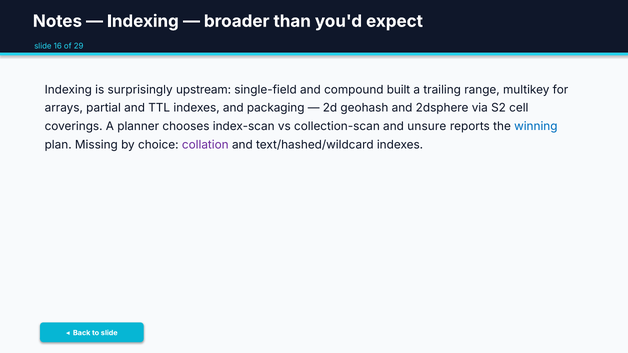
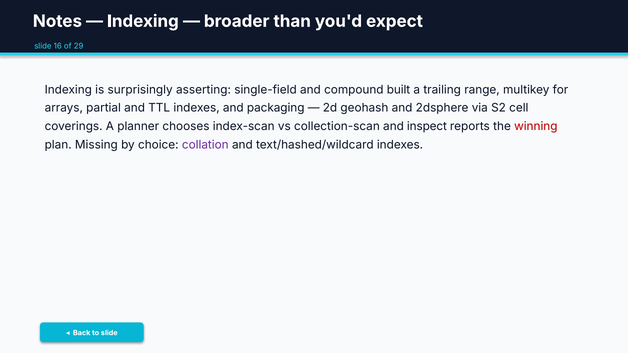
upstream: upstream -> asserting
unsure: unsure -> inspect
winning colour: blue -> red
